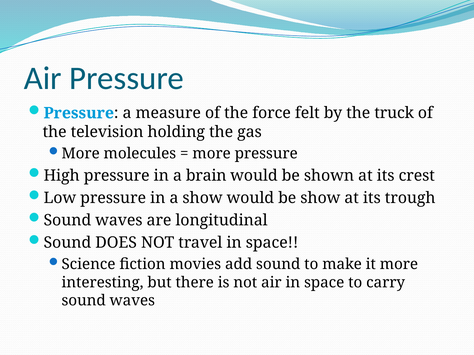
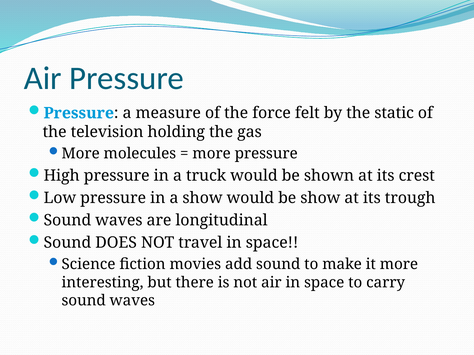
truck: truck -> static
brain: brain -> truck
